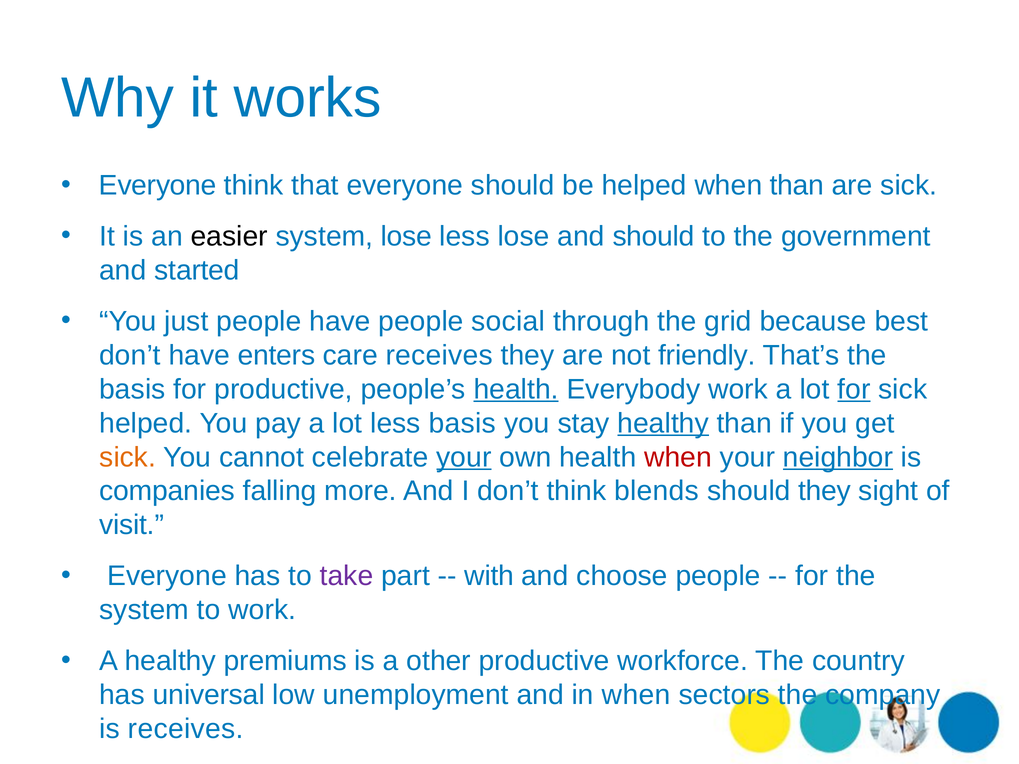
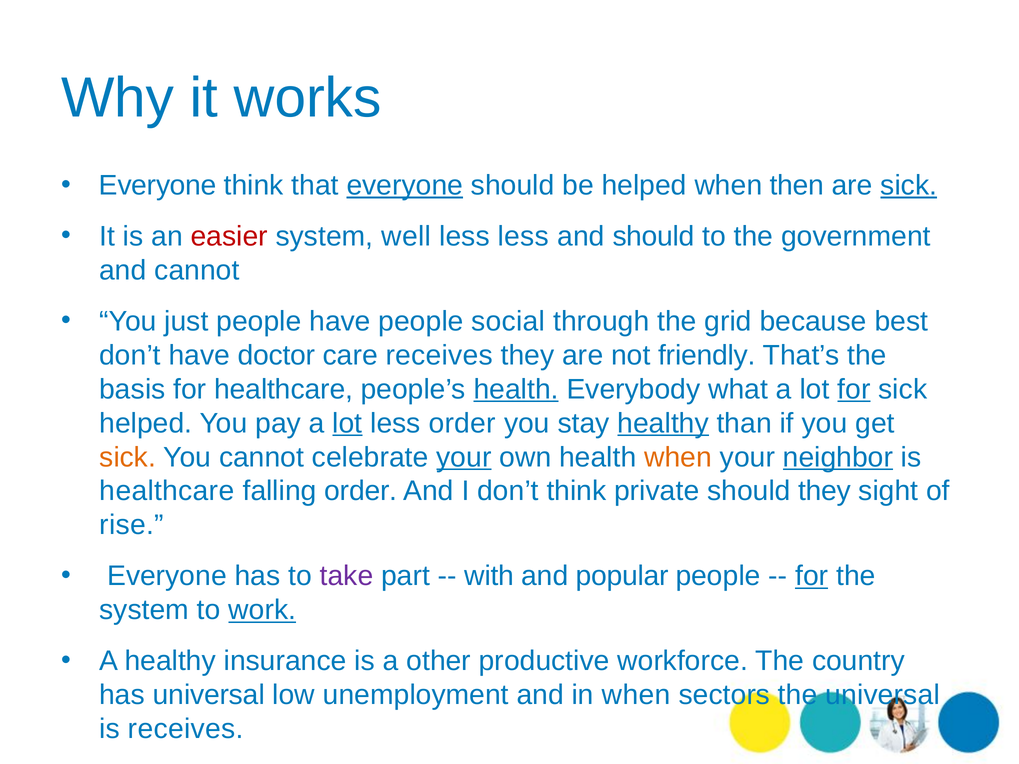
everyone at (405, 185) underline: none -> present
when than: than -> then
sick at (909, 185) underline: none -> present
easier colour: black -> red
system lose: lose -> well
less lose: lose -> less
and started: started -> cannot
enters: enters -> doctor
for productive: productive -> healthcare
Everybody work: work -> what
lot at (347, 423) underline: none -> present
less basis: basis -> order
when at (678, 457) colour: red -> orange
companies at (167, 491): companies -> healthcare
falling more: more -> order
blends: blends -> private
visit: visit -> rise
choose: choose -> popular
for at (812, 576) underline: none -> present
work at (262, 610) underline: none -> present
premiums: premiums -> insurance
the company: company -> universal
